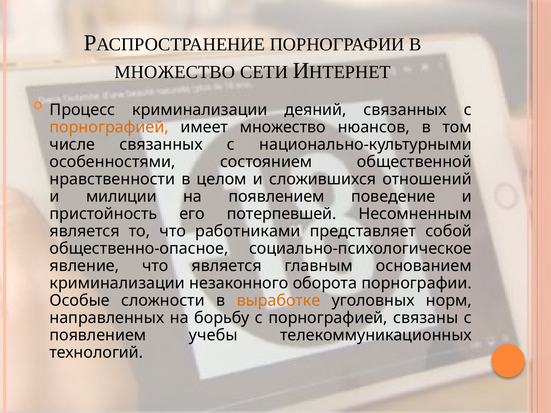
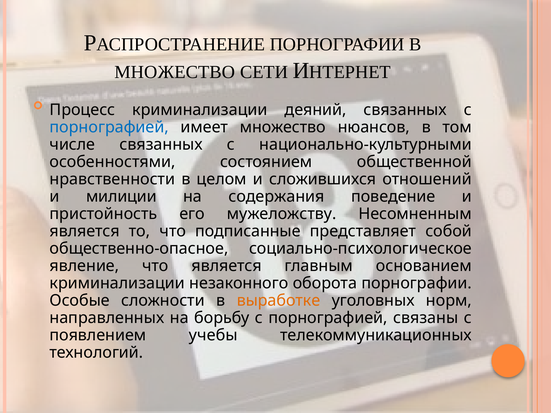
порнографией at (109, 127) colour: orange -> blue
на появлением: появлением -> содержания
потерпевшей: потерпевшей -> мужеложству
работниками: работниками -> подписанные
